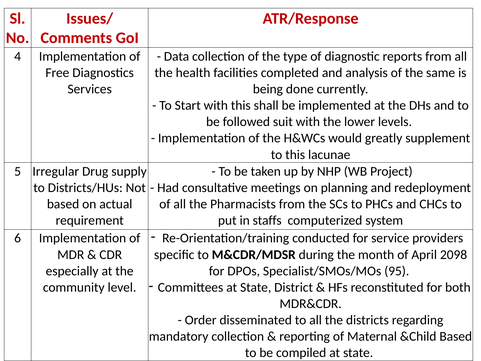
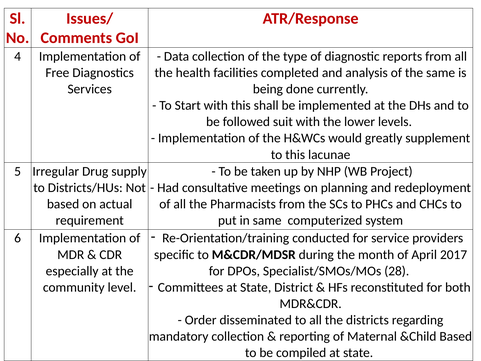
in staffs: staffs -> same
2098: 2098 -> 2017
95: 95 -> 28
